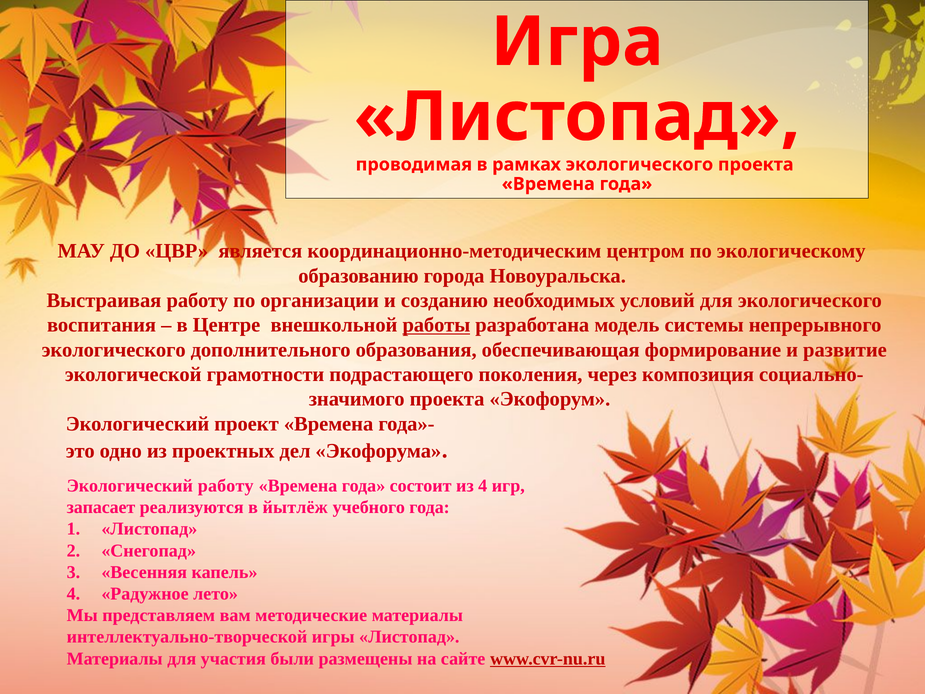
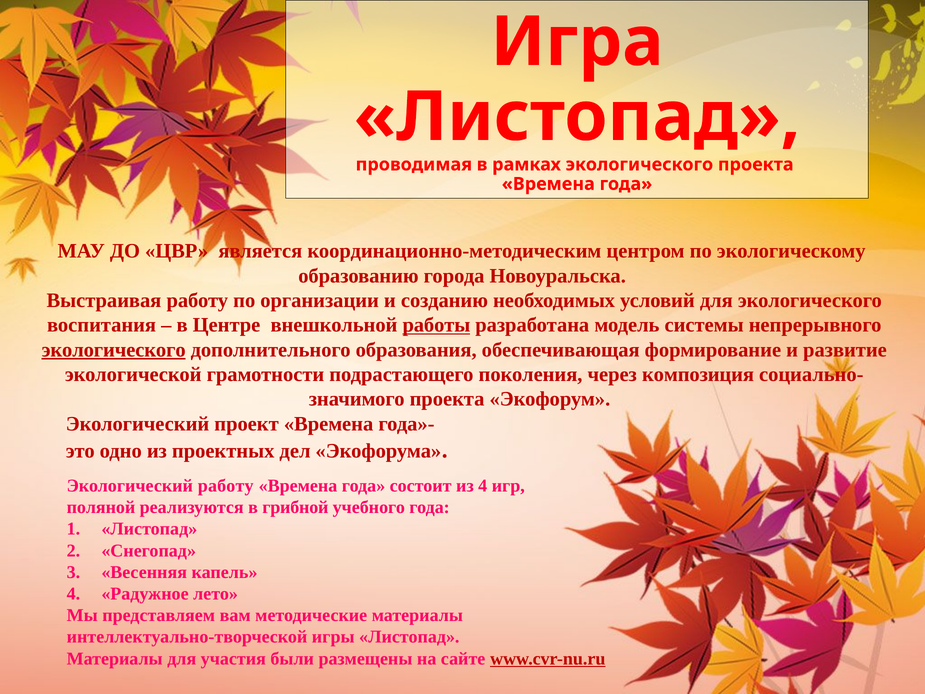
экологического at (114, 350) underline: none -> present
запасает: запасает -> поляной
йытлёж: йытлёж -> грибной
